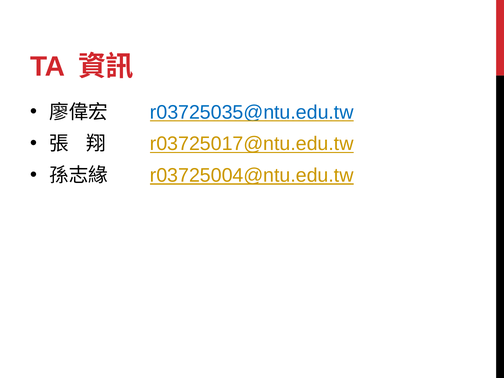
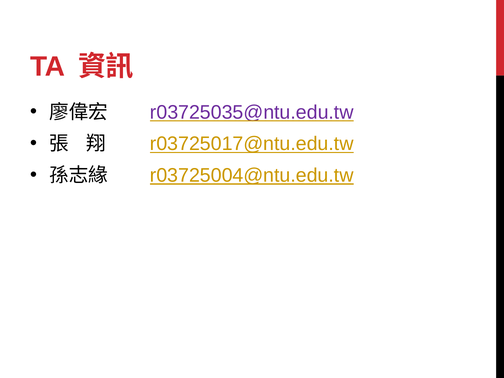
r03725035@ntu.edu.tw colour: blue -> purple
